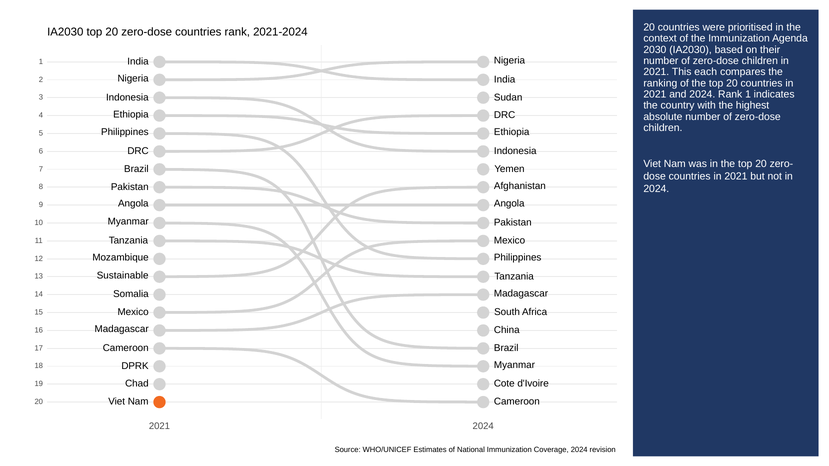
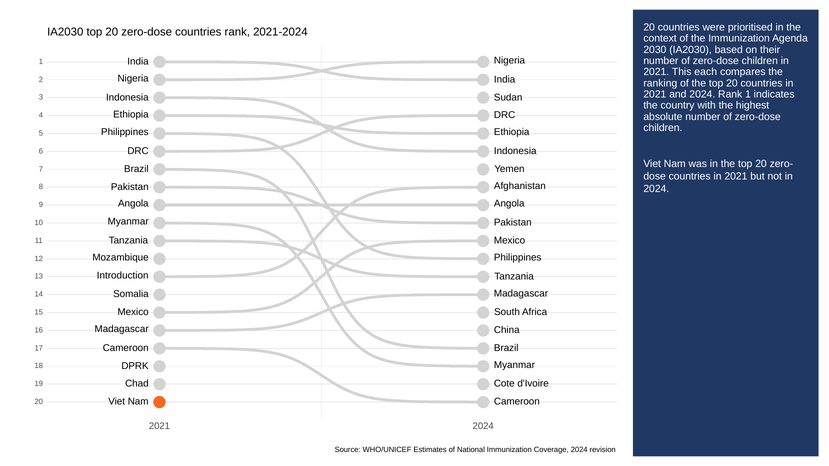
Sustainable: Sustainable -> Introduction
